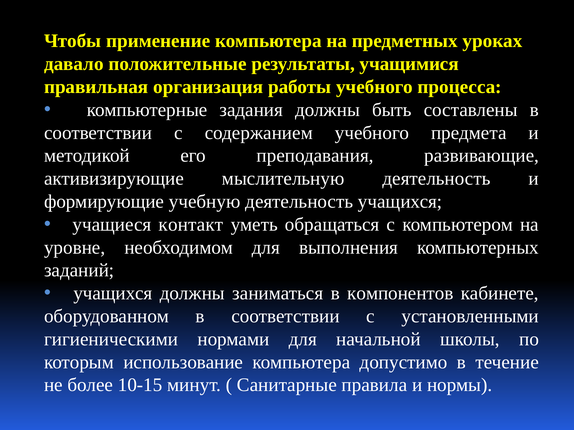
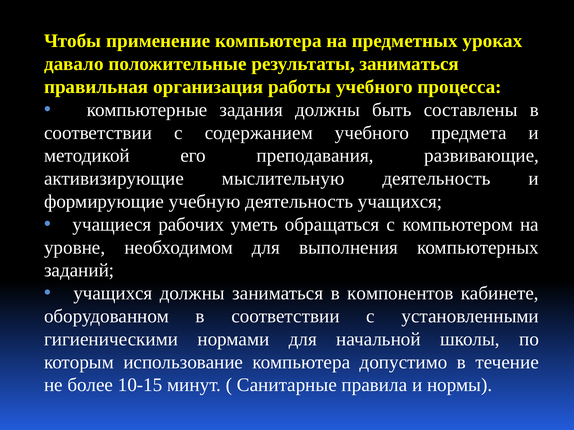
результаты учащимися: учащимися -> заниматься
контакт: контакт -> рабочих
